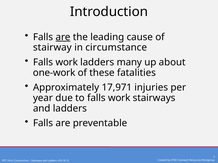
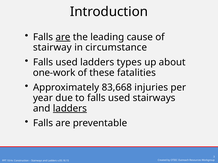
work at (67, 62): work -> used
many: many -> types
17,971: 17,971 -> 83,668
to falls work: work -> used
ladders at (70, 109) underline: none -> present
